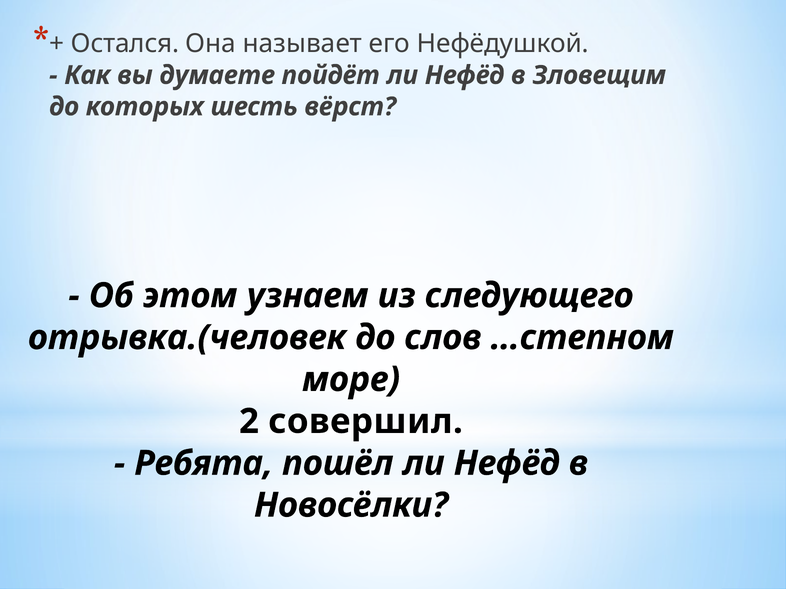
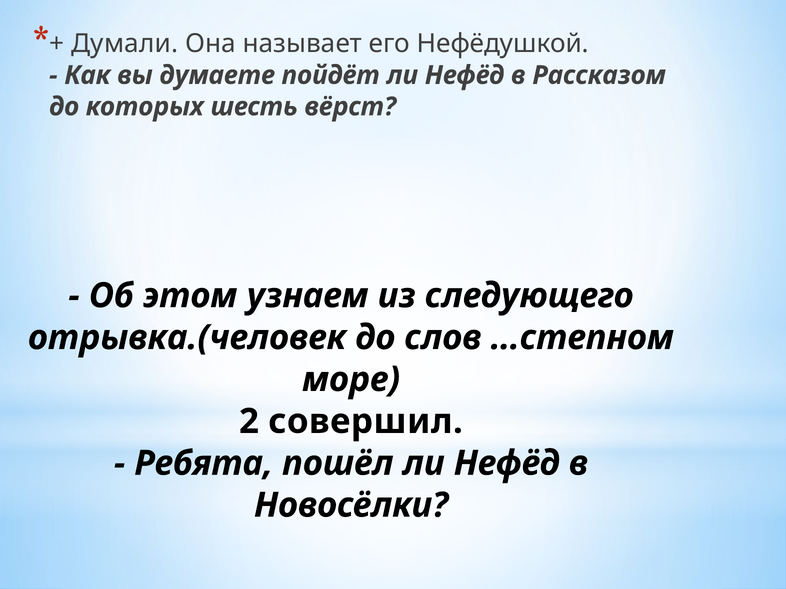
Остался: Остался -> Думали
Зловещим: Зловещим -> Рассказом
